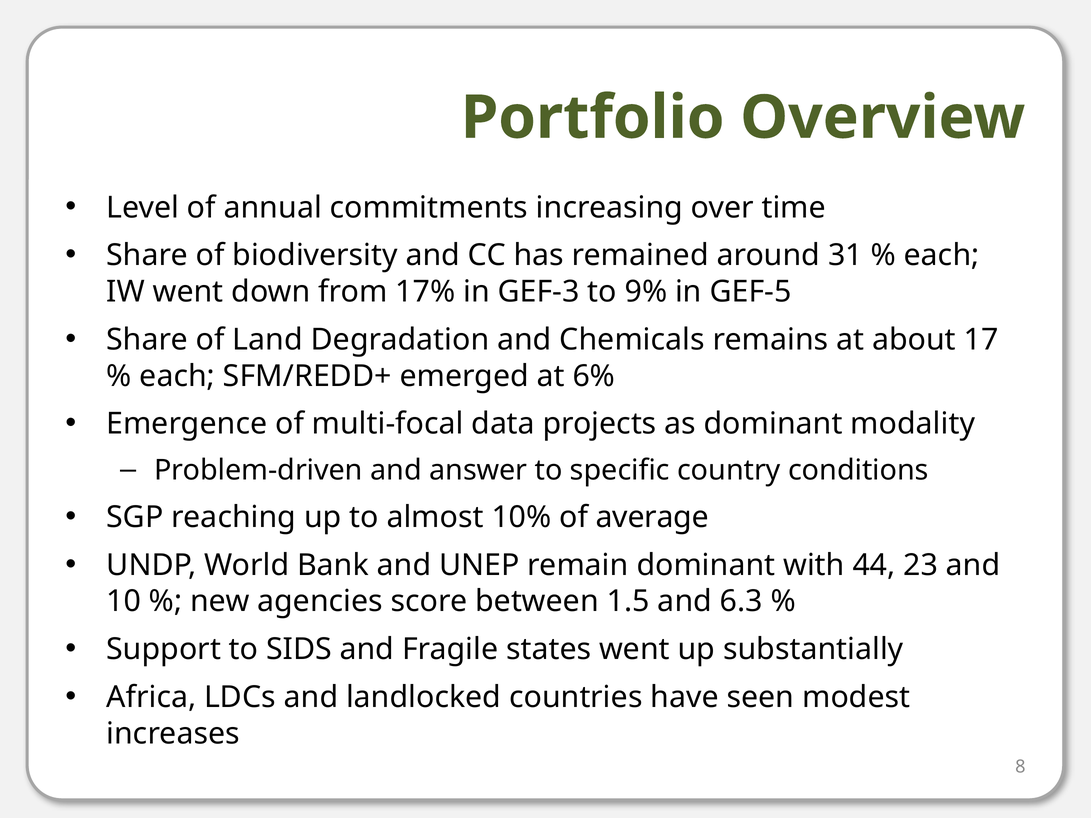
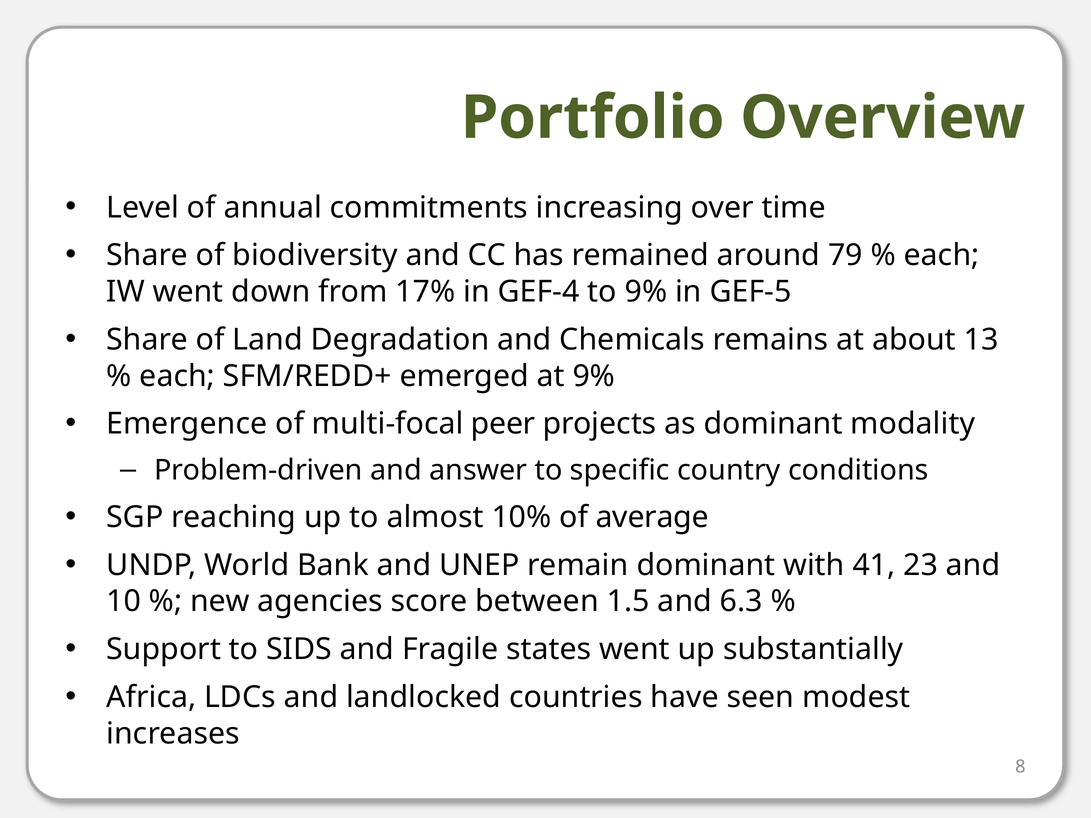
31: 31 -> 79
GEF-3: GEF-3 -> GEF-4
17: 17 -> 13
at 6%: 6% -> 9%
data: data -> peer
44: 44 -> 41
